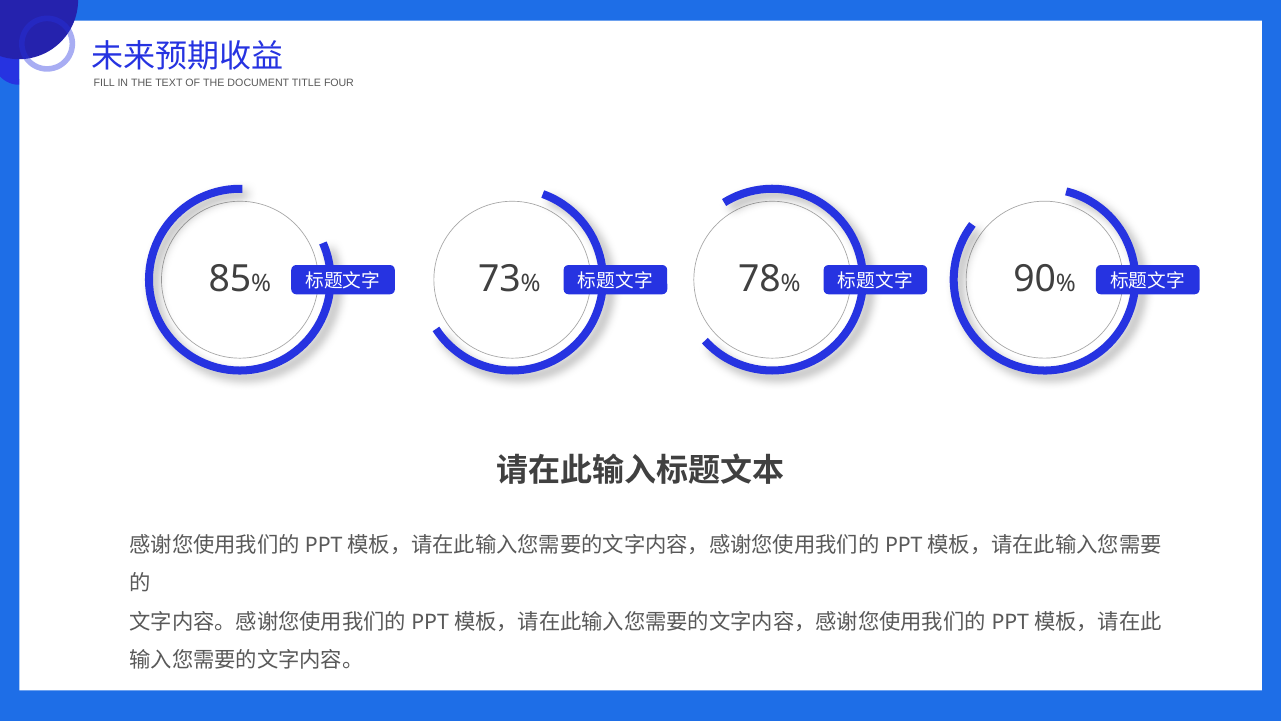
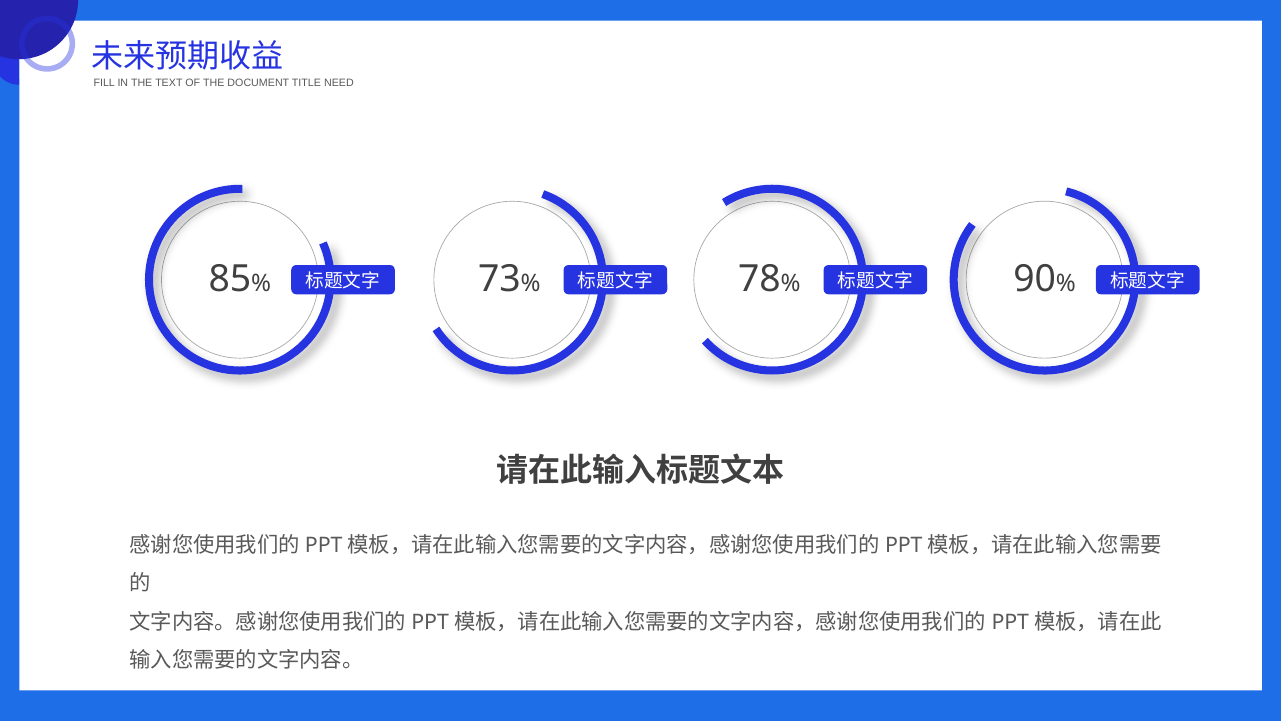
FOUR: FOUR -> NEED
